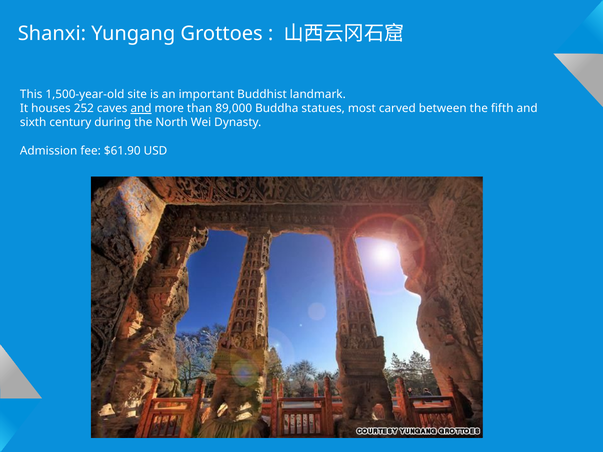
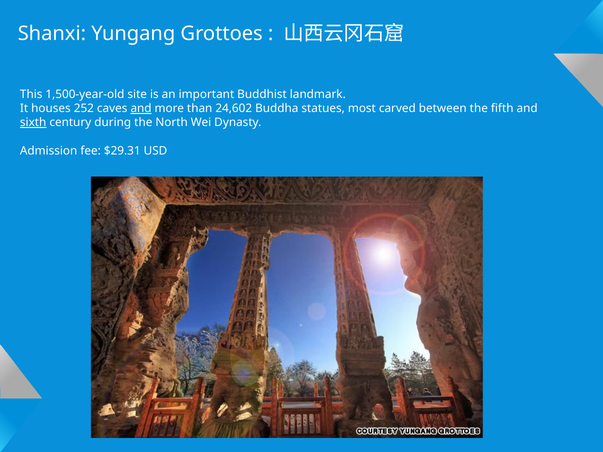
89,000: 89,000 -> 24,602
sixth underline: none -> present
$61.90: $61.90 -> $29.31
